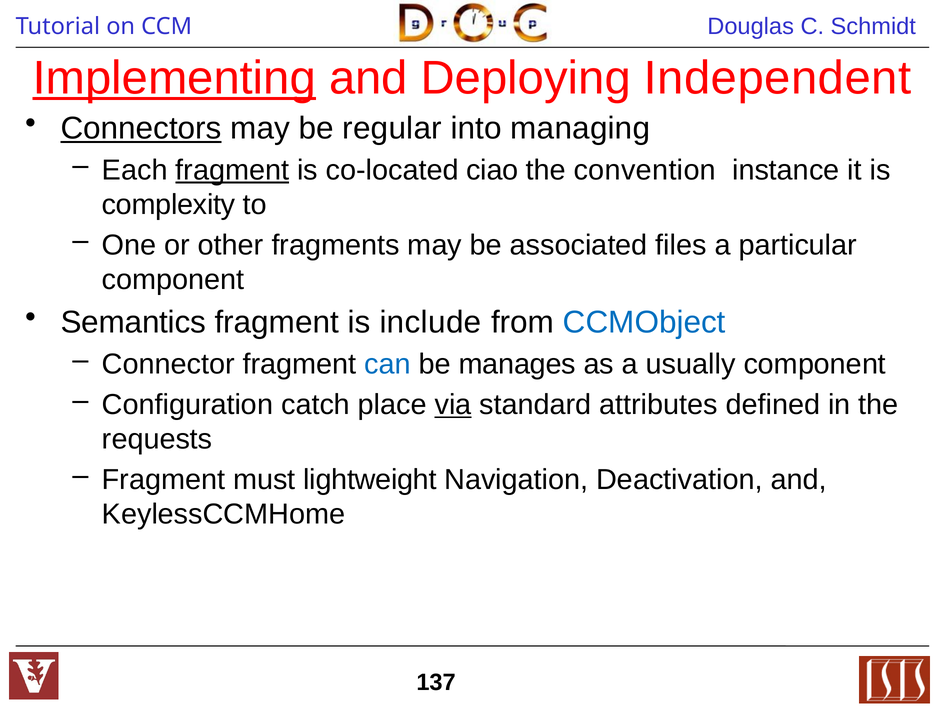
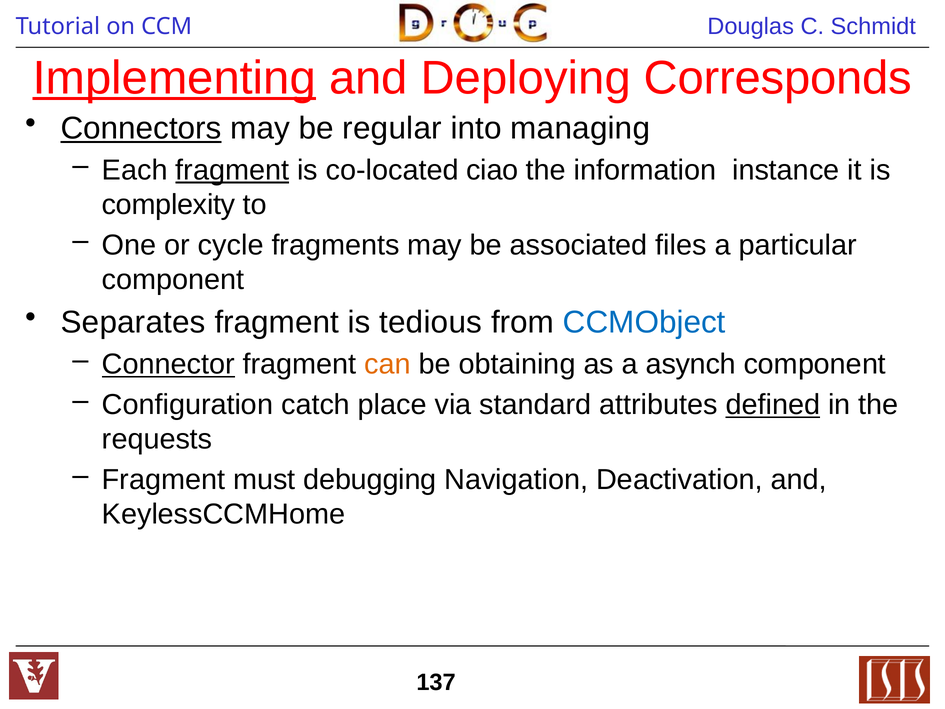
Independent: Independent -> Corresponds
convention: convention -> information
other: other -> cycle
Semantics: Semantics -> Separates
include: include -> tedious
Connector underline: none -> present
can colour: blue -> orange
manages: manages -> obtaining
usually: usually -> asynch
via underline: present -> none
defined underline: none -> present
lightweight: lightweight -> debugging
